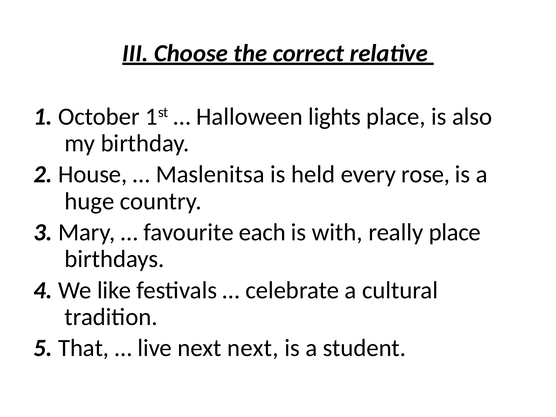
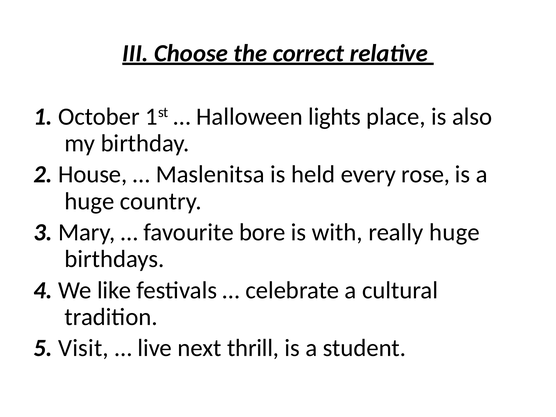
each: each -> bore
really place: place -> huge
That: That -> Visit
next next: next -> thrill
